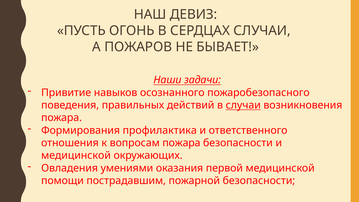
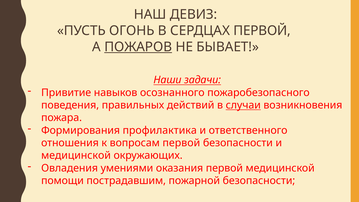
СЕРДЦАХ СЛУЧАИ: СЛУЧАИ -> ПЕРВОЙ
ПОЖАРОВ underline: none -> present
вопросам пожара: пожара -> первой
